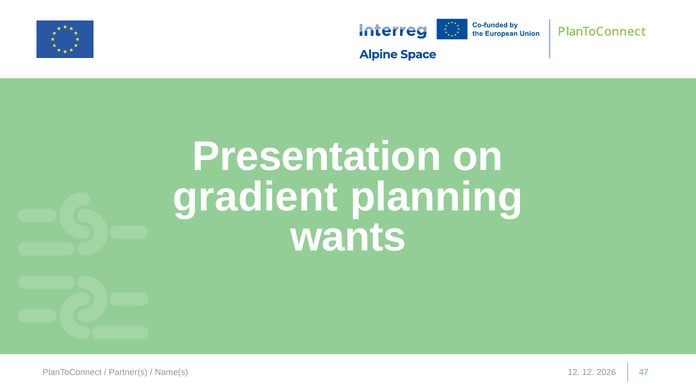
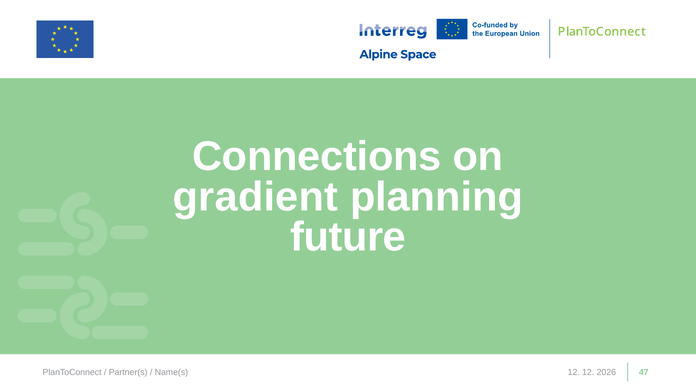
Presentation: Presentation -> Connections
wants: wants -> future
